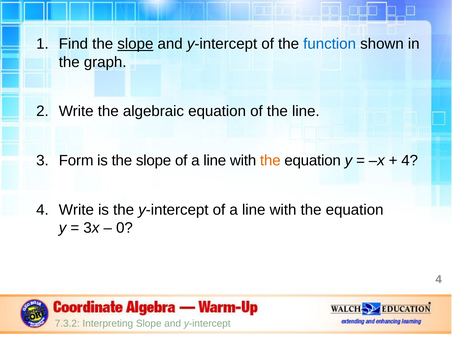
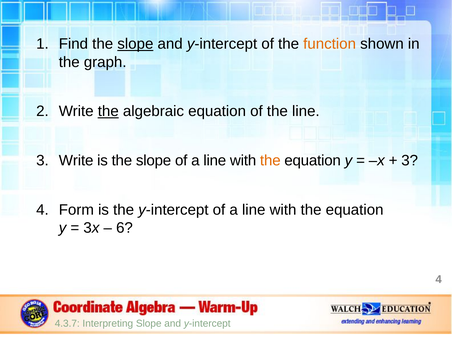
function colour: blue -> orange
the at (108, 111) underline: none -> present
Form at (76, 161): Form -> Write
4 at (410, 161): 4 -> 3
4 Write: Write -> Form
0: 0 -> 6
7.3.2: 7.3.2 -> 4.3.7
